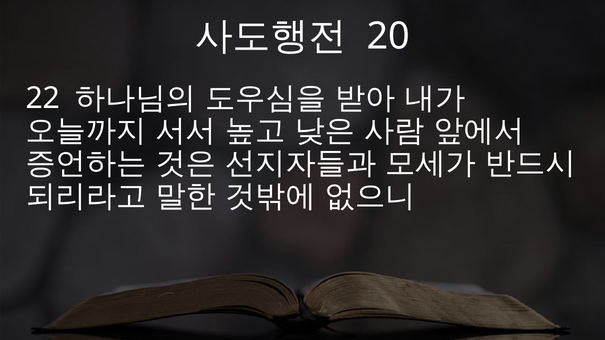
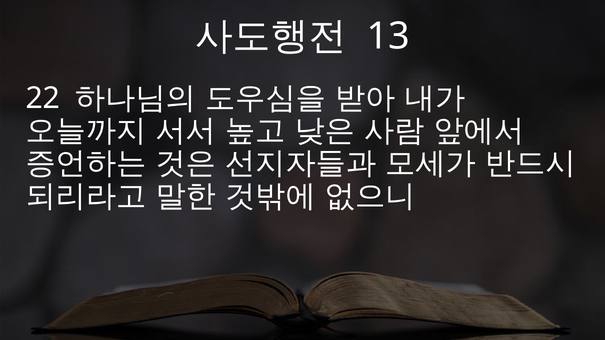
20: 20 -> 13
